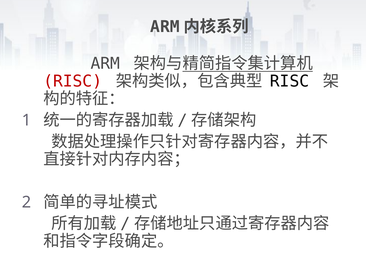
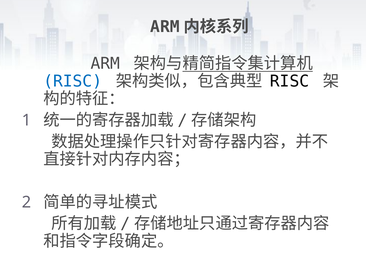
RISC at (73, 81) colour: red -> blue
